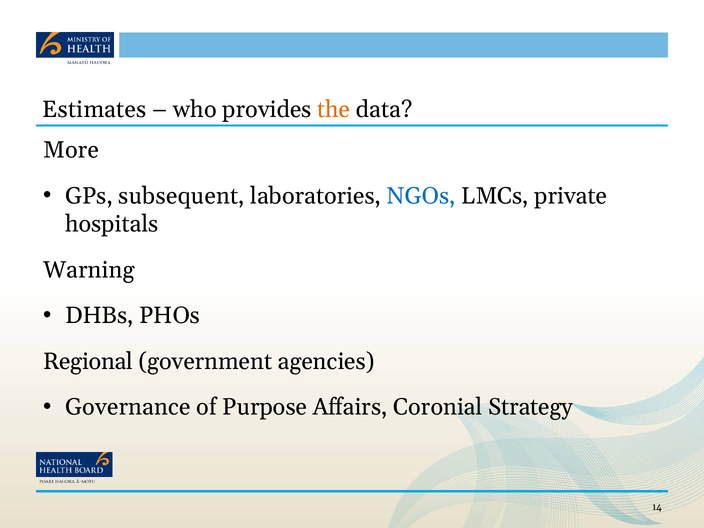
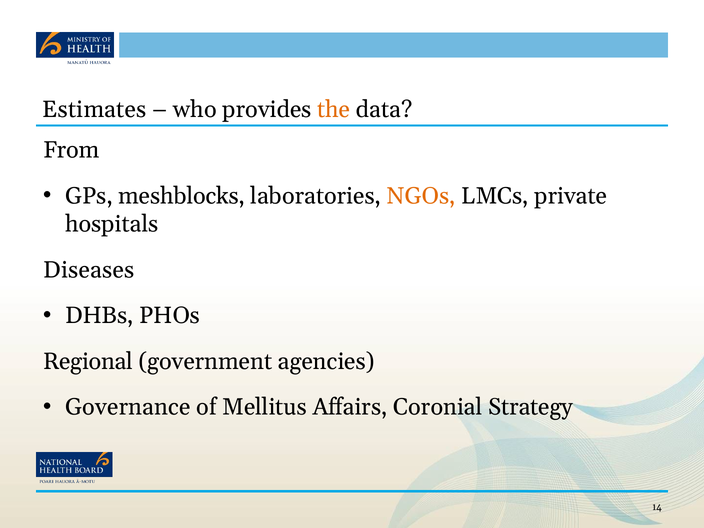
More: More -> From
subsequent: subsequent -> meshblocks
NGOs colour: blue -> orange
Warning: Warning -> Diseases
Purpose: Purpose -> Mellitus
